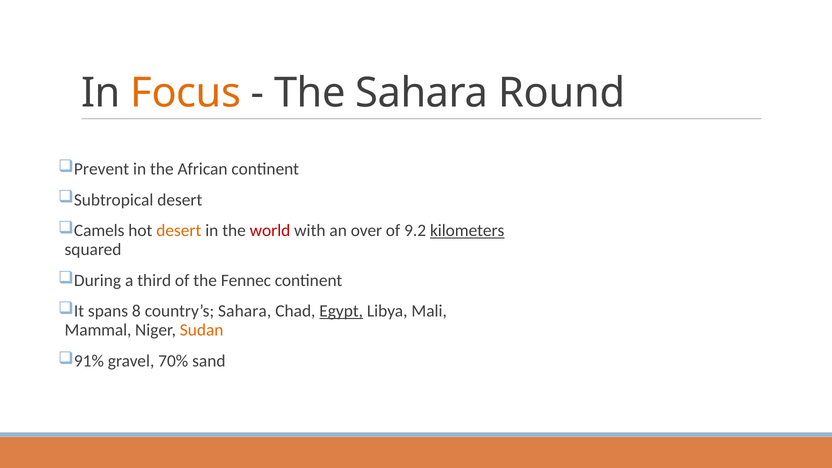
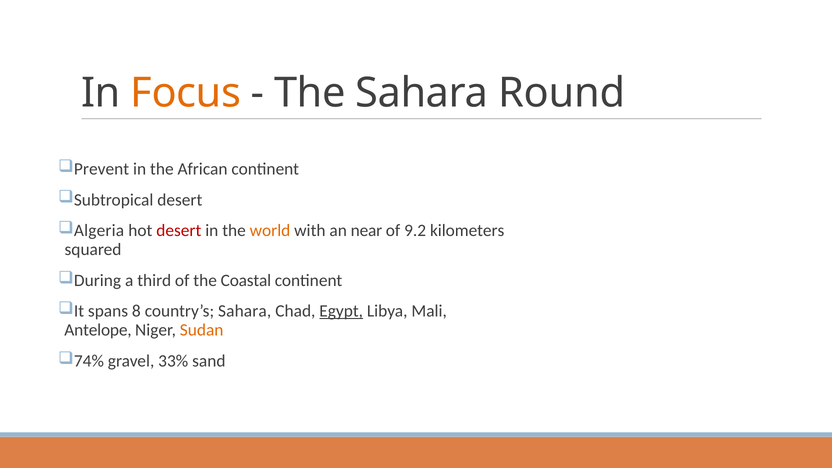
Camels: Camels -> Algeria
desert at (179, 231) colour: orange -> red
world colour: red -> orange
over: over -> near
kilometers underline: present -> none
Fennec: Fennec -> Coastal
Mammal: Mammal -> Antelope
91%: 91% -> 74%
70%: 70% -> 33%
